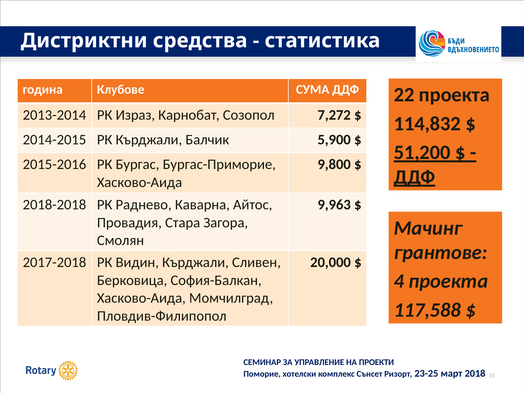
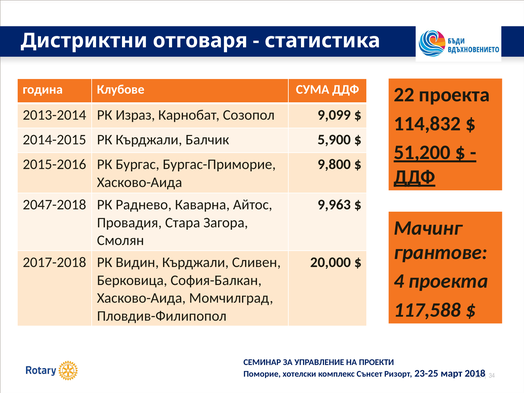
средства: средства -> отговаря
7,272: 7,272 -> 9,099
2018-2018: 2018-2018 -> 2047-2018
